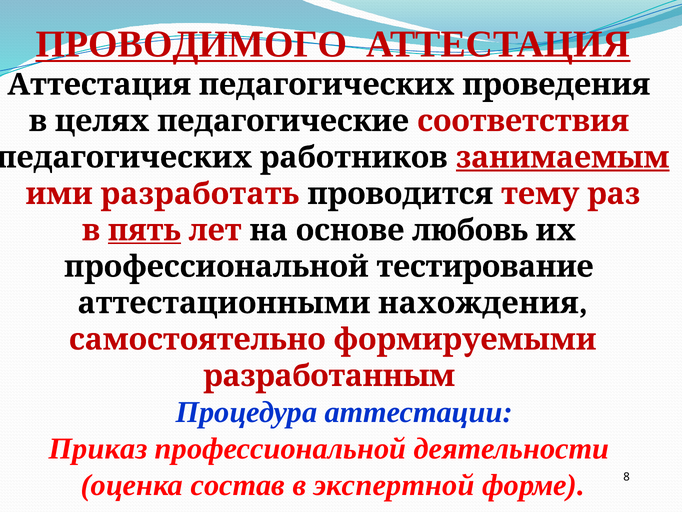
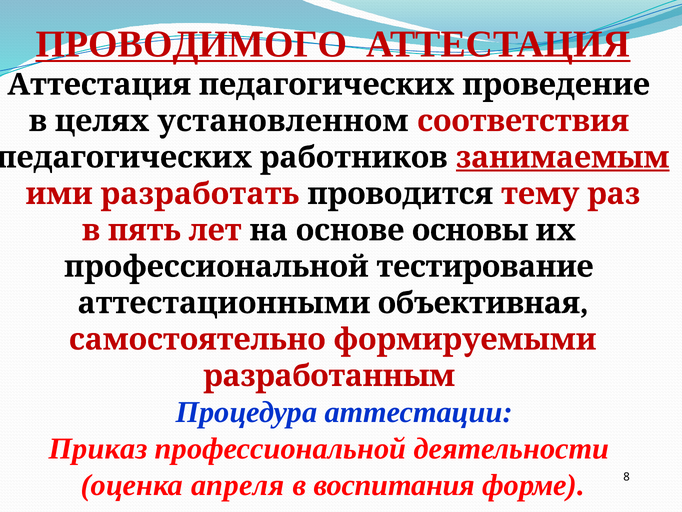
проведения: проведения -> проведение
педагогические: педагогические -> установленном
пять underline: present -> none
любовь: любовь -> основы
нахождения: нахождения -> объективная
состав: состав -> апреля
экспертной: экспертной -> воспитания
